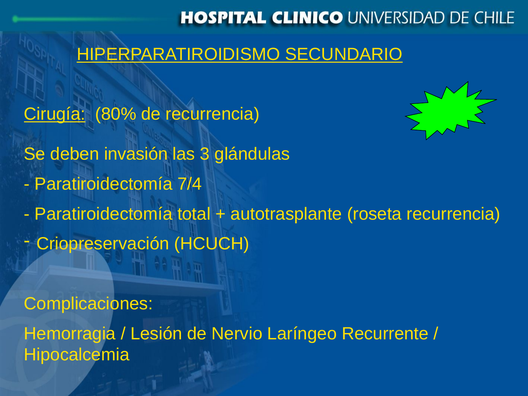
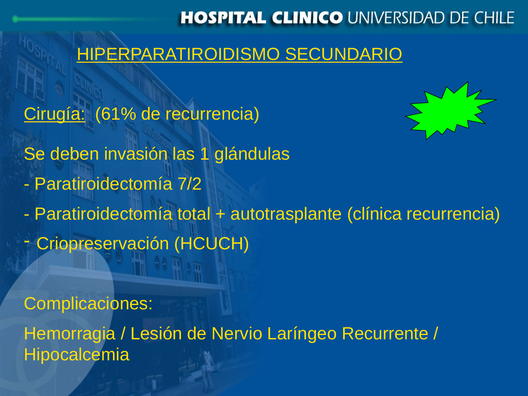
80%: 80% -> 61%
3: 3 -> 1
7/4: 7/4 -> 7/2
roseta: roseta -> clínica
